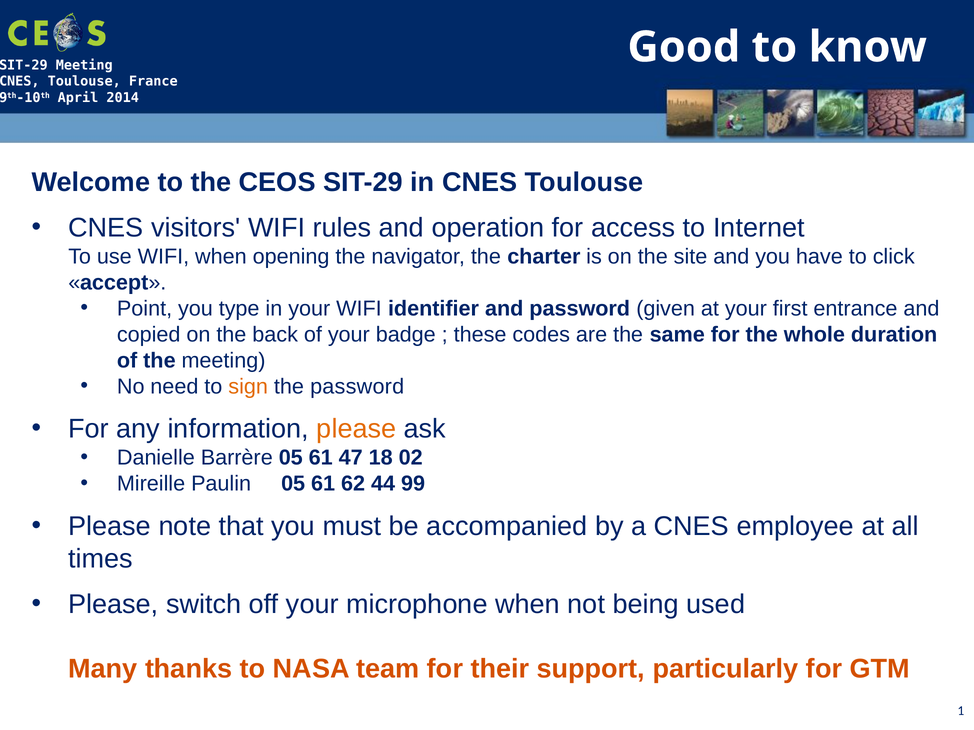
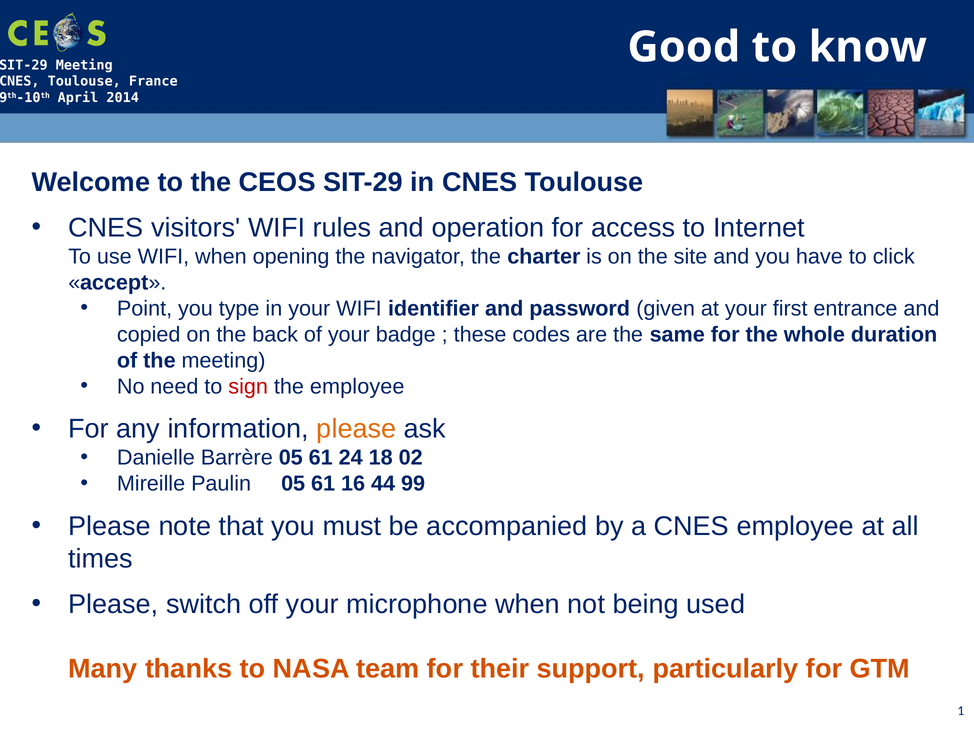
sign colour: orange -> red
the password: password -> employee
47: 47 -> 24
62: 62 -> 16
